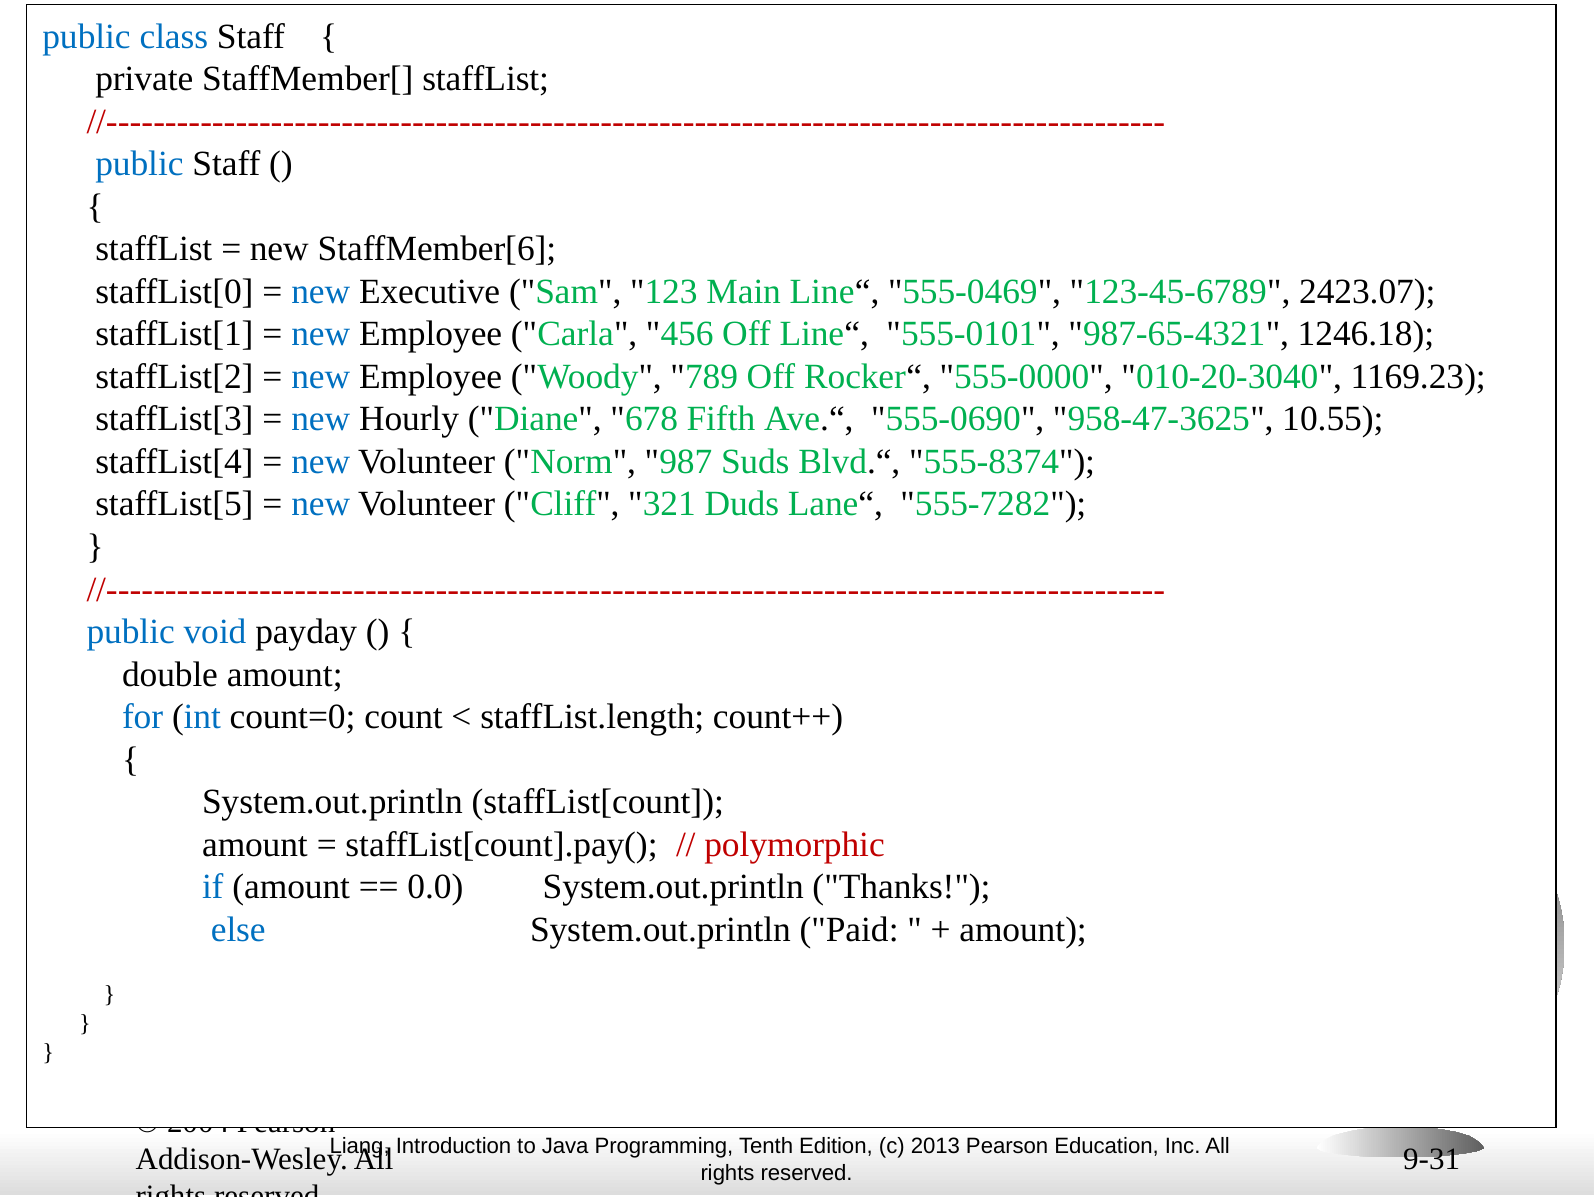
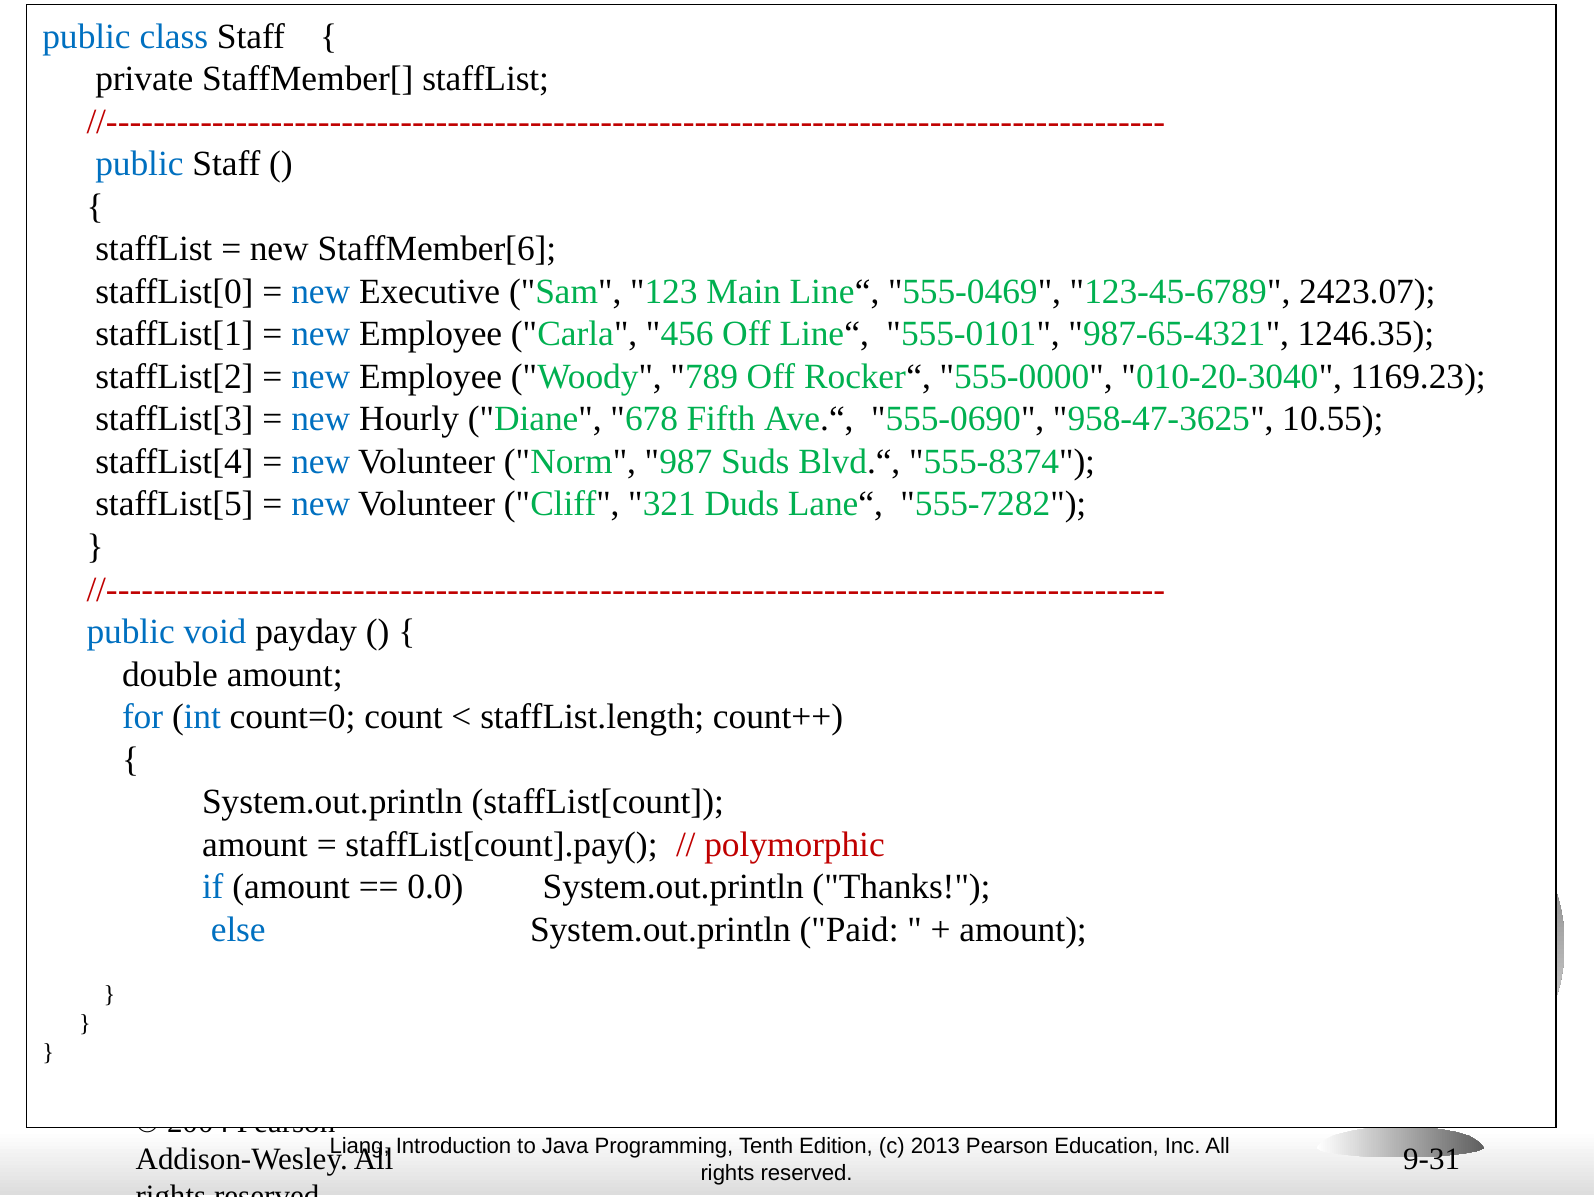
1246.18: 1246.18 -> 1246.35
